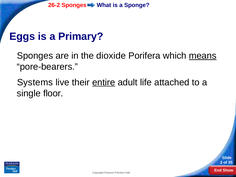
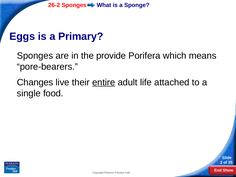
dioxide: dioxide -> provide
means underline: present -> none
Systems: Systems -> Changes
floor: floor -> food
